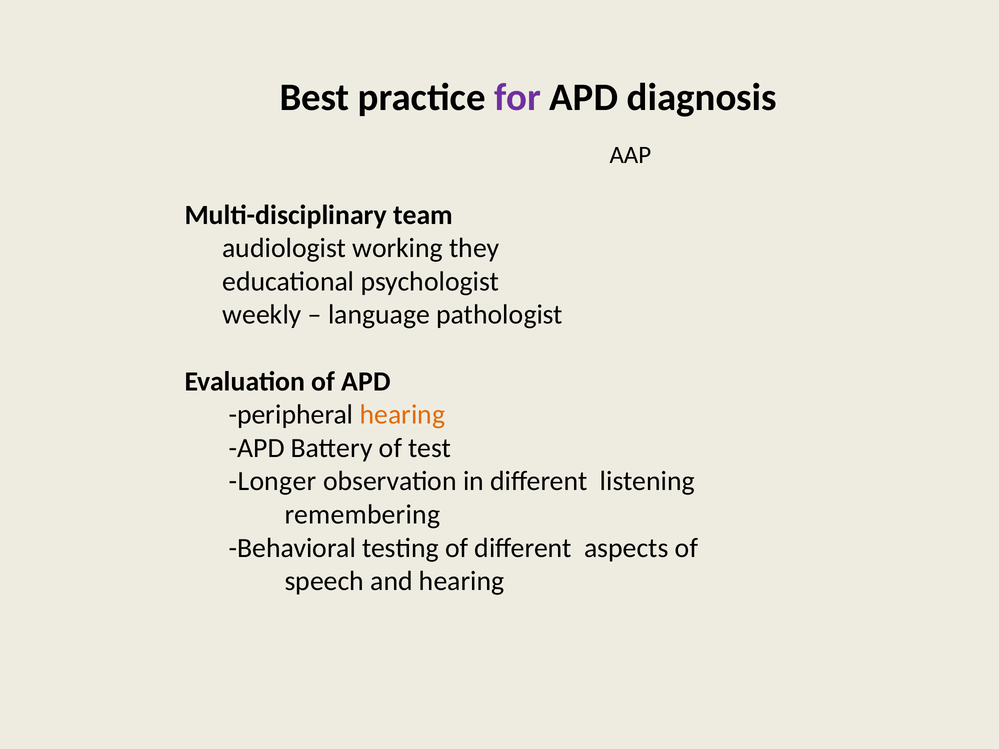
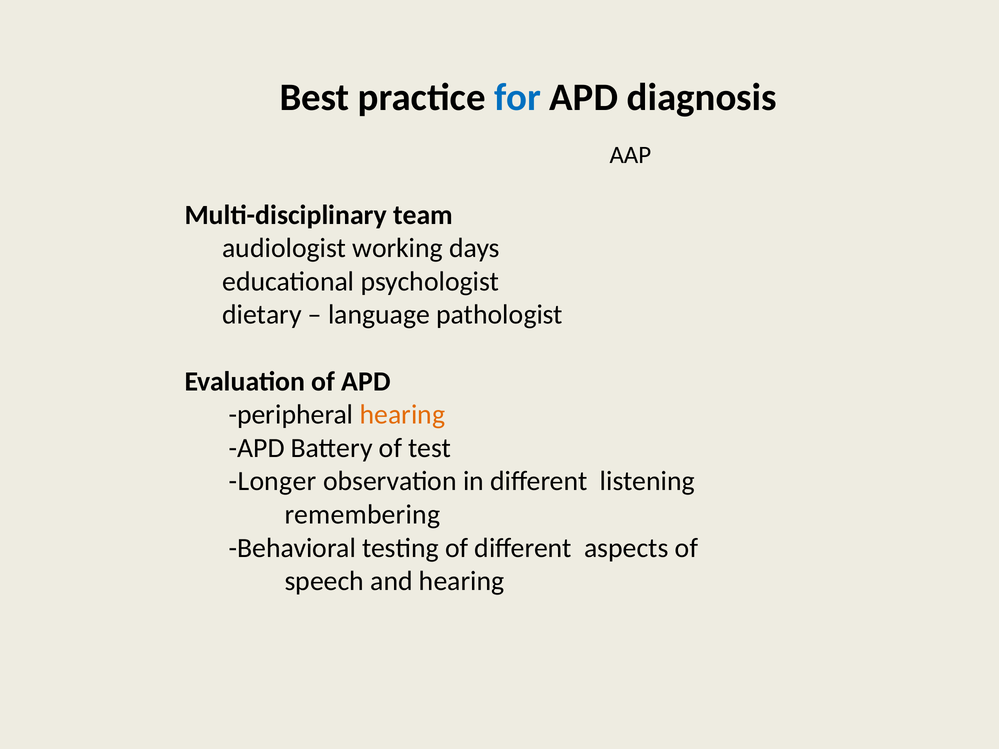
for colour: purple -> blue
they: they -> days
weekly: weekly -> dietary
